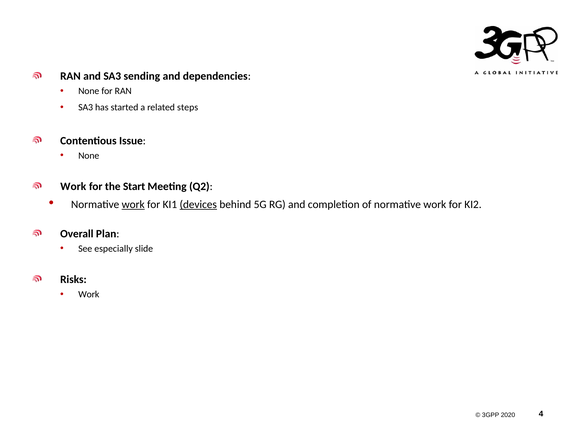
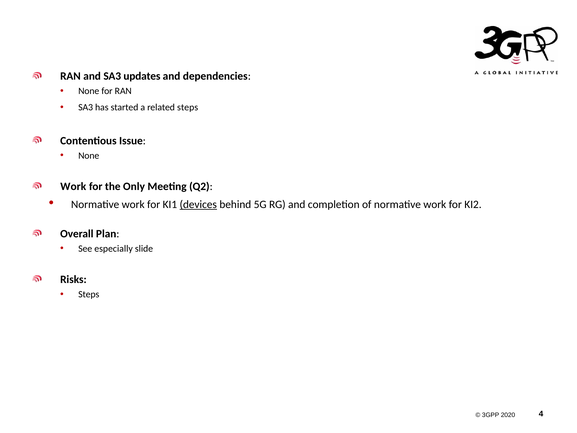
sending: sending -> updates
Start: Start -> Only
work at (133, 204) underline: present -> none
Work at (89, 294): Work -> Steps
